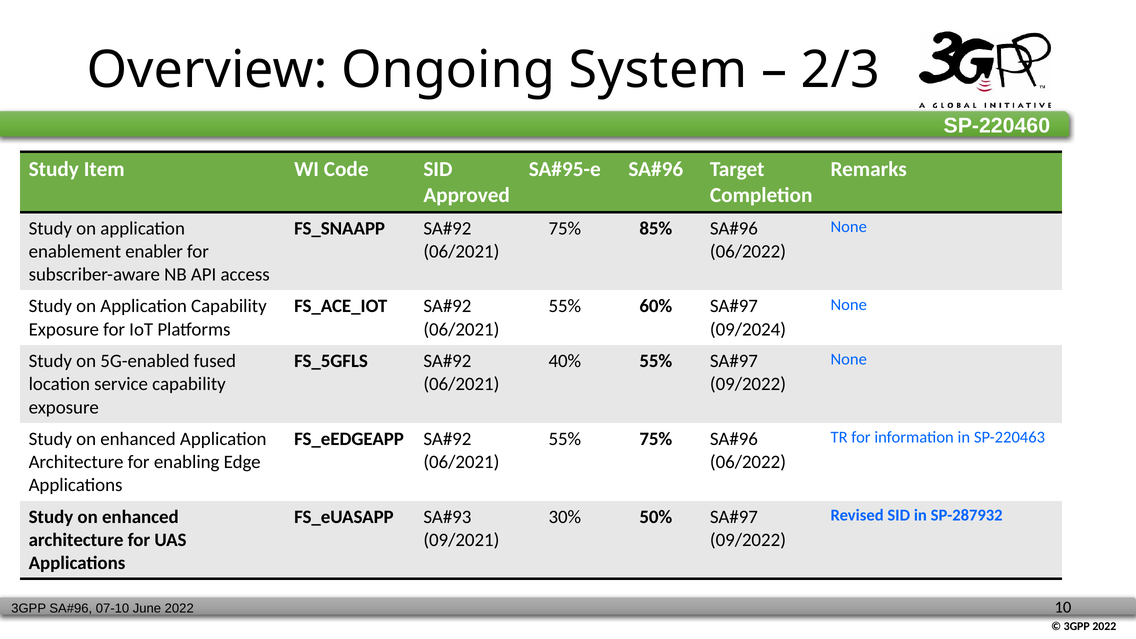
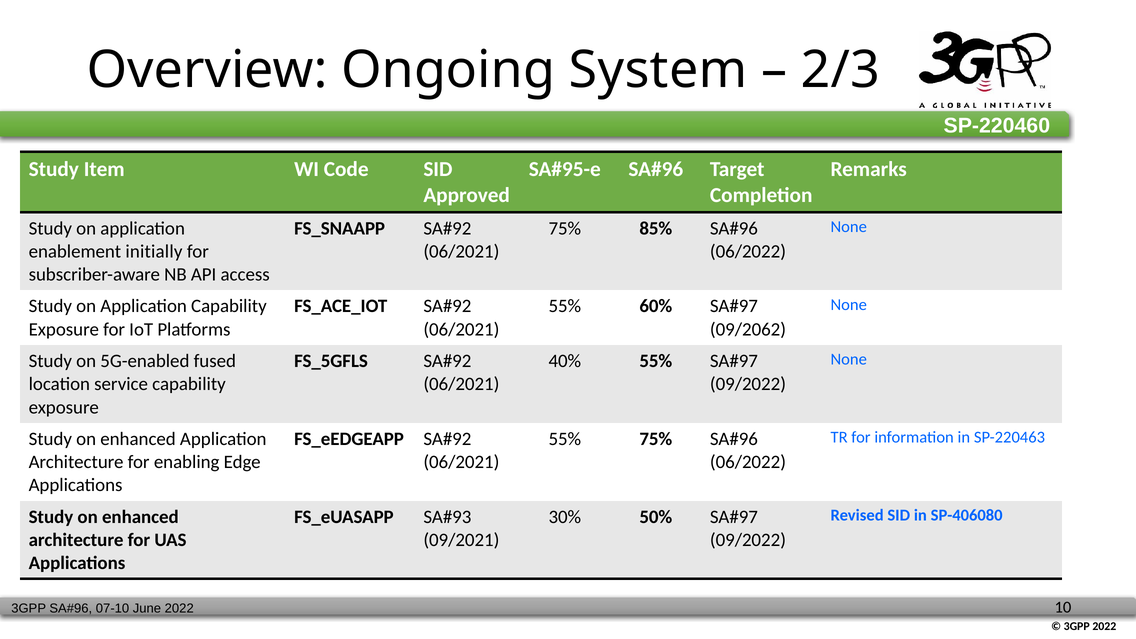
enabler: enabler -> initially
09/2024: 09/2024 -> 09/2062
SP-287932: SP-287932 -> SP-406080
